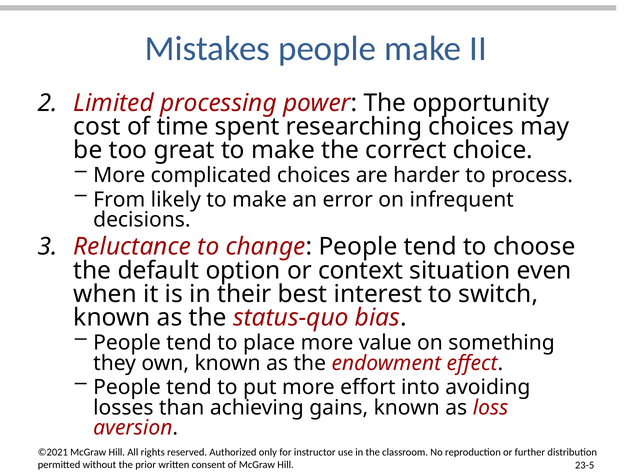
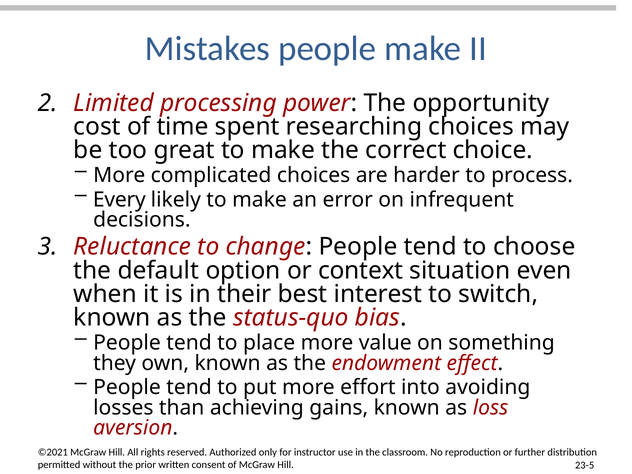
From: From -> Every
